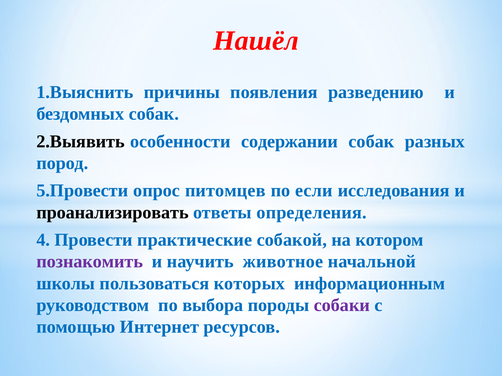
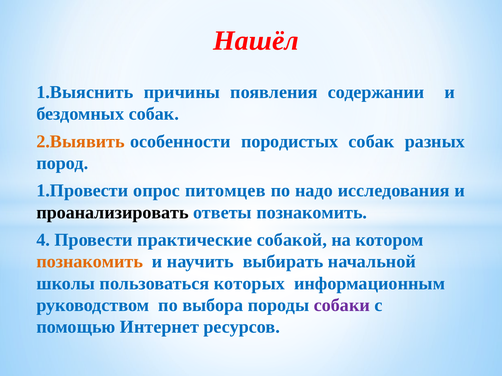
разведению: разведению -> содержании
2.Выявить colour: black -> orange
содержании: содержании -> породистых
5.Провести: 5.Провести -> 1.Провести
если: если -> надо
ответы определения: определения -> познакомить
познакомить at (90, 262) colour: purple -> orange
животное: животное -> выбирать
